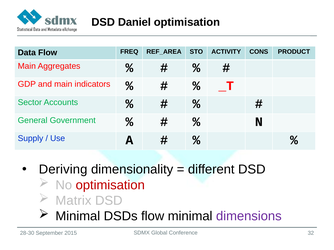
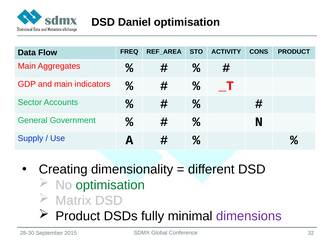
Deriving: Deriving -> Creating
optimisation at (110, 185) colour: red -> green
Minimal at (78, 217): Minimal -> Product
DSDs flow: flow -> fully
